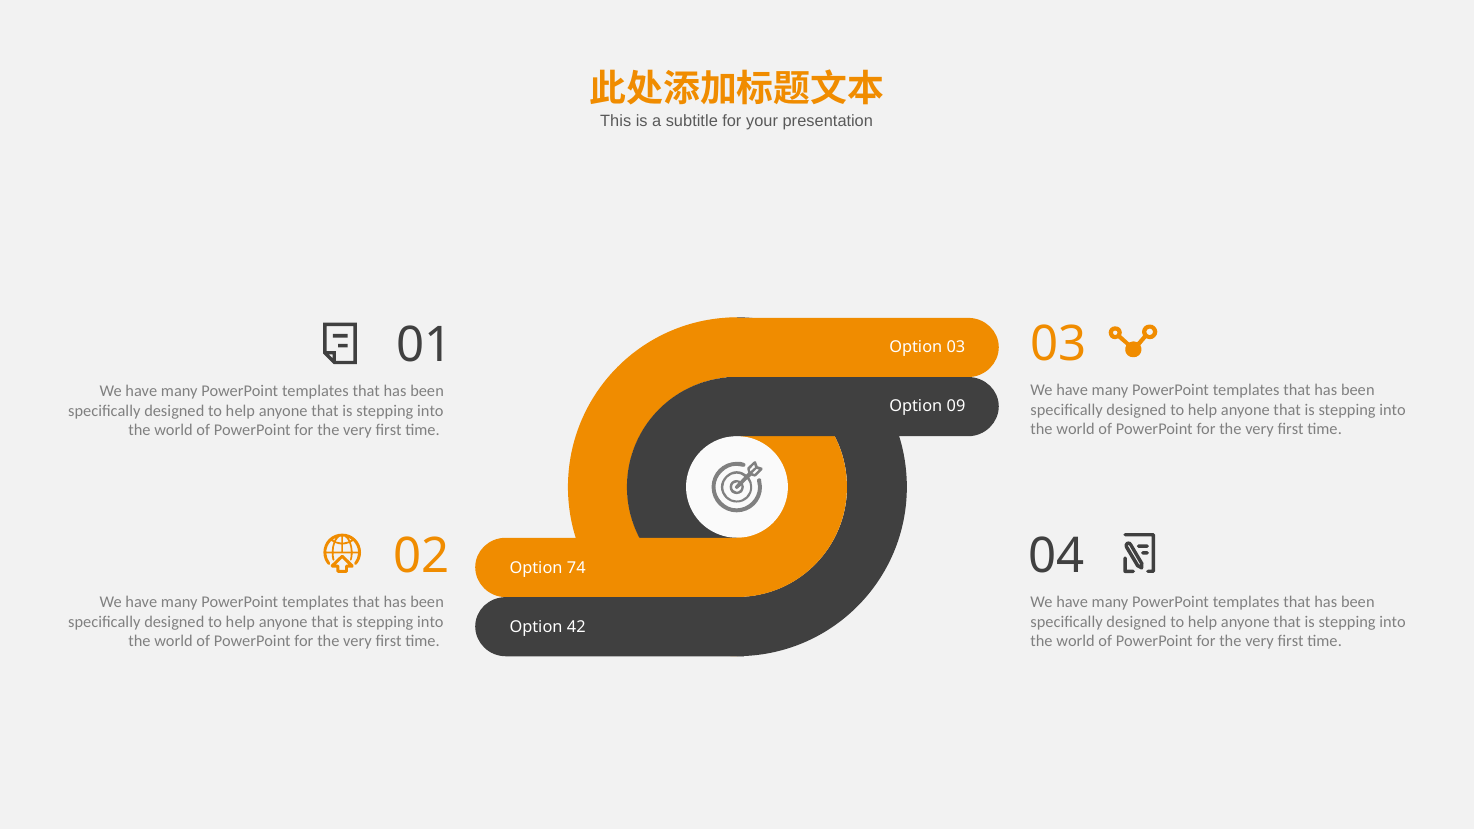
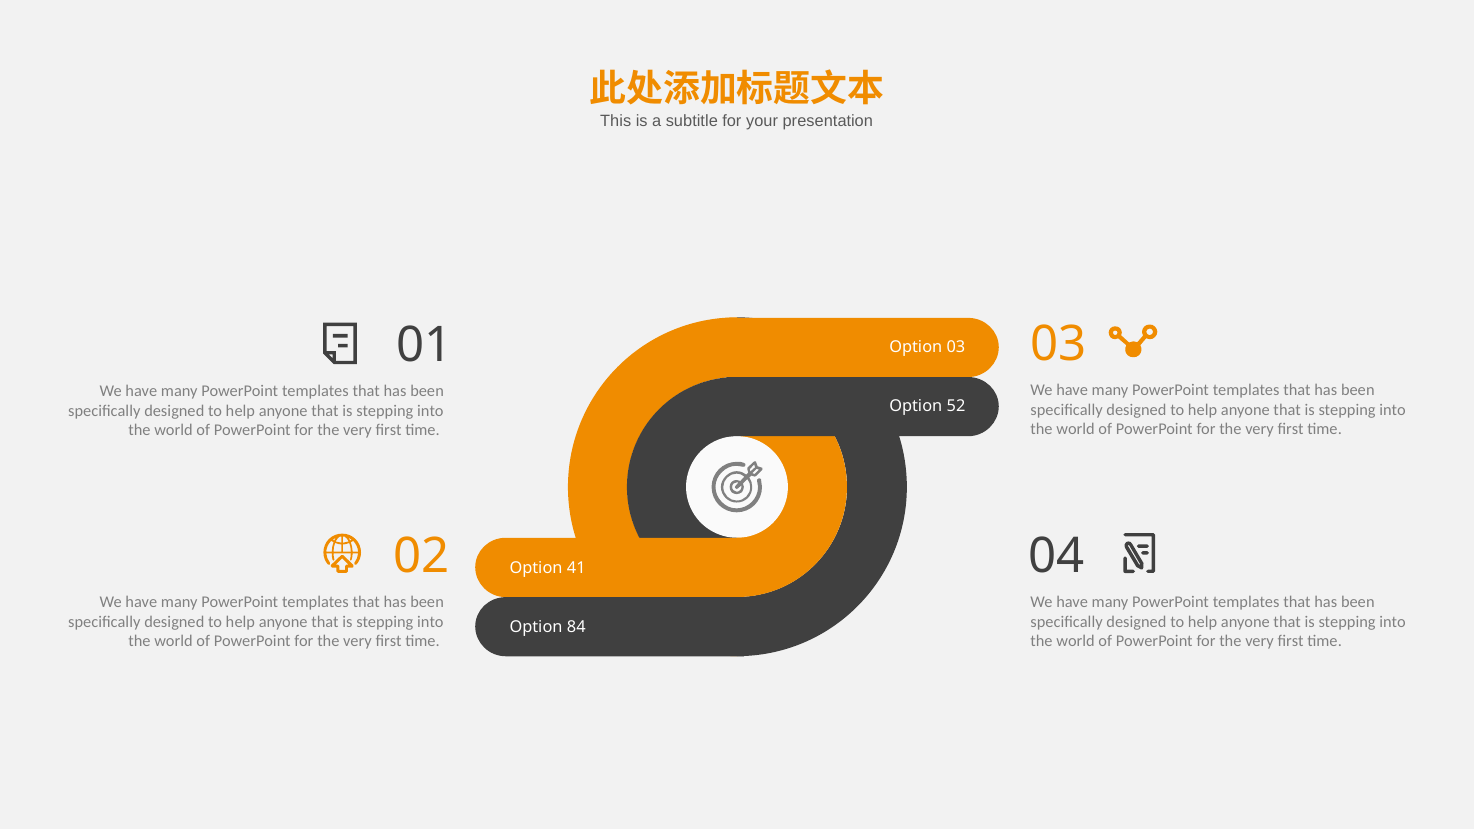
09: 09 -> 52
74: 74 -> 41
42: 42 -> 84
